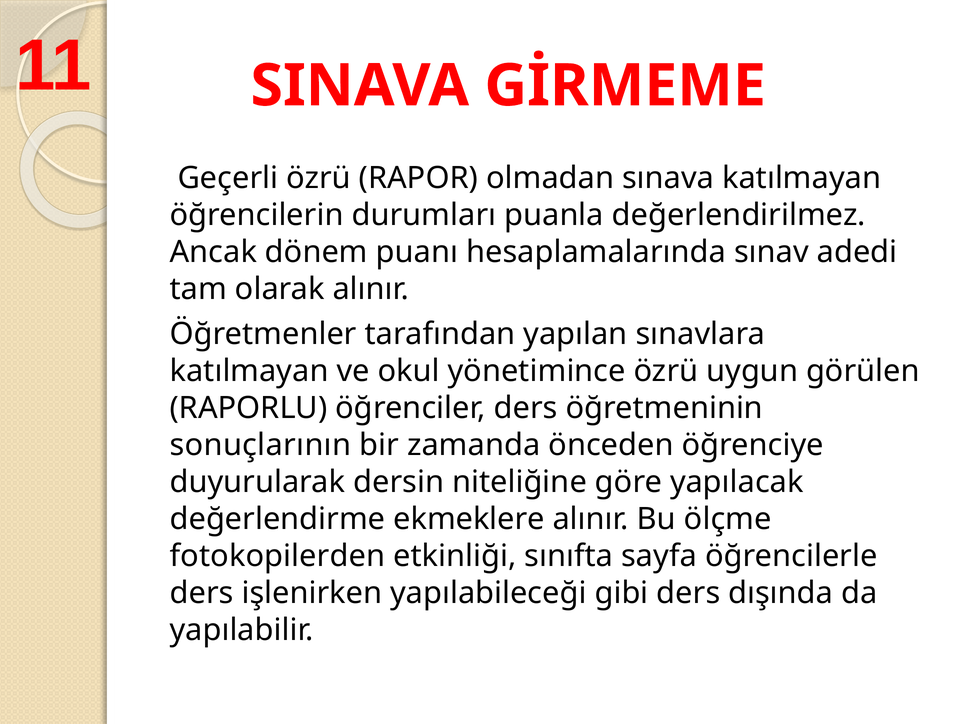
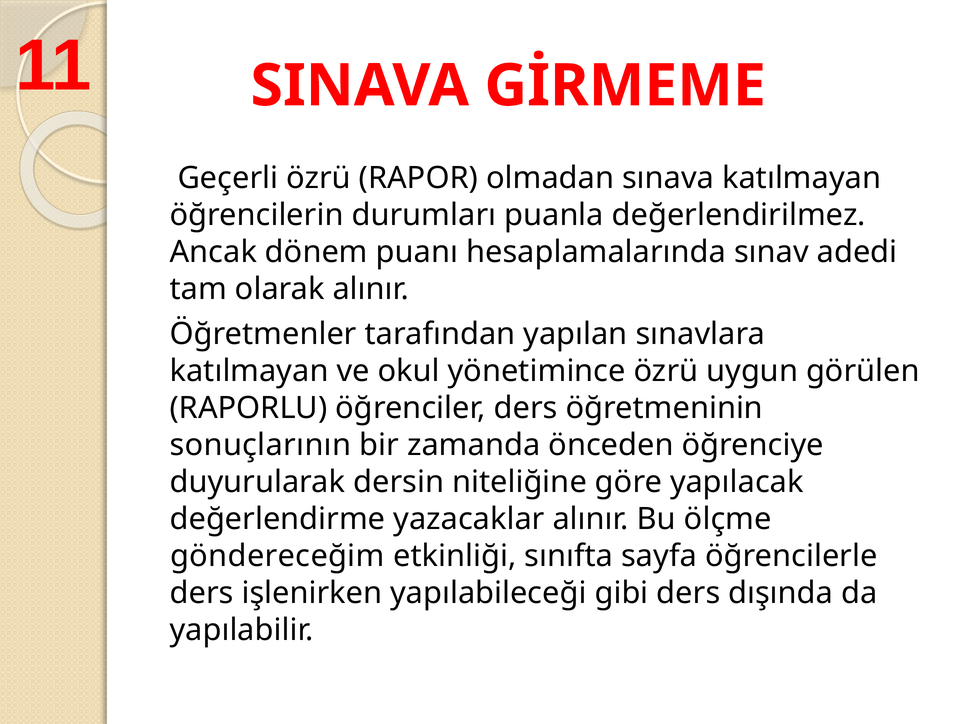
ekmeklere: ekmeklere -> yazacaklar
fotokopilerden: fotokopilerden -> göndereceğim
